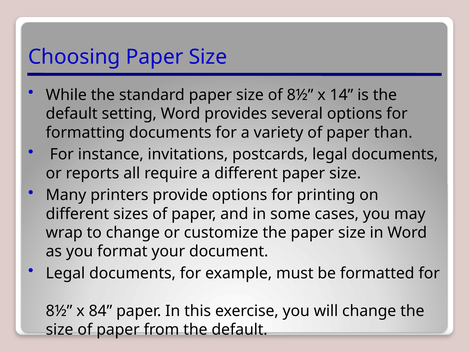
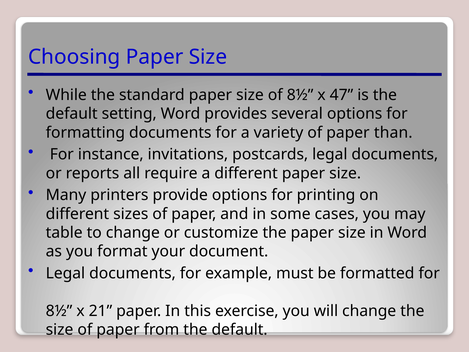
14: 14 -> 47
wrap: wrap -> table
84: 84 -> 21
